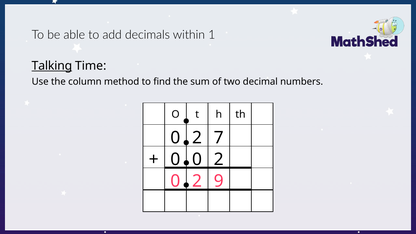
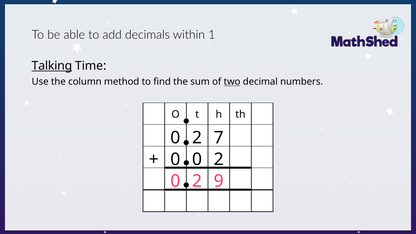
two underline: none -> present
